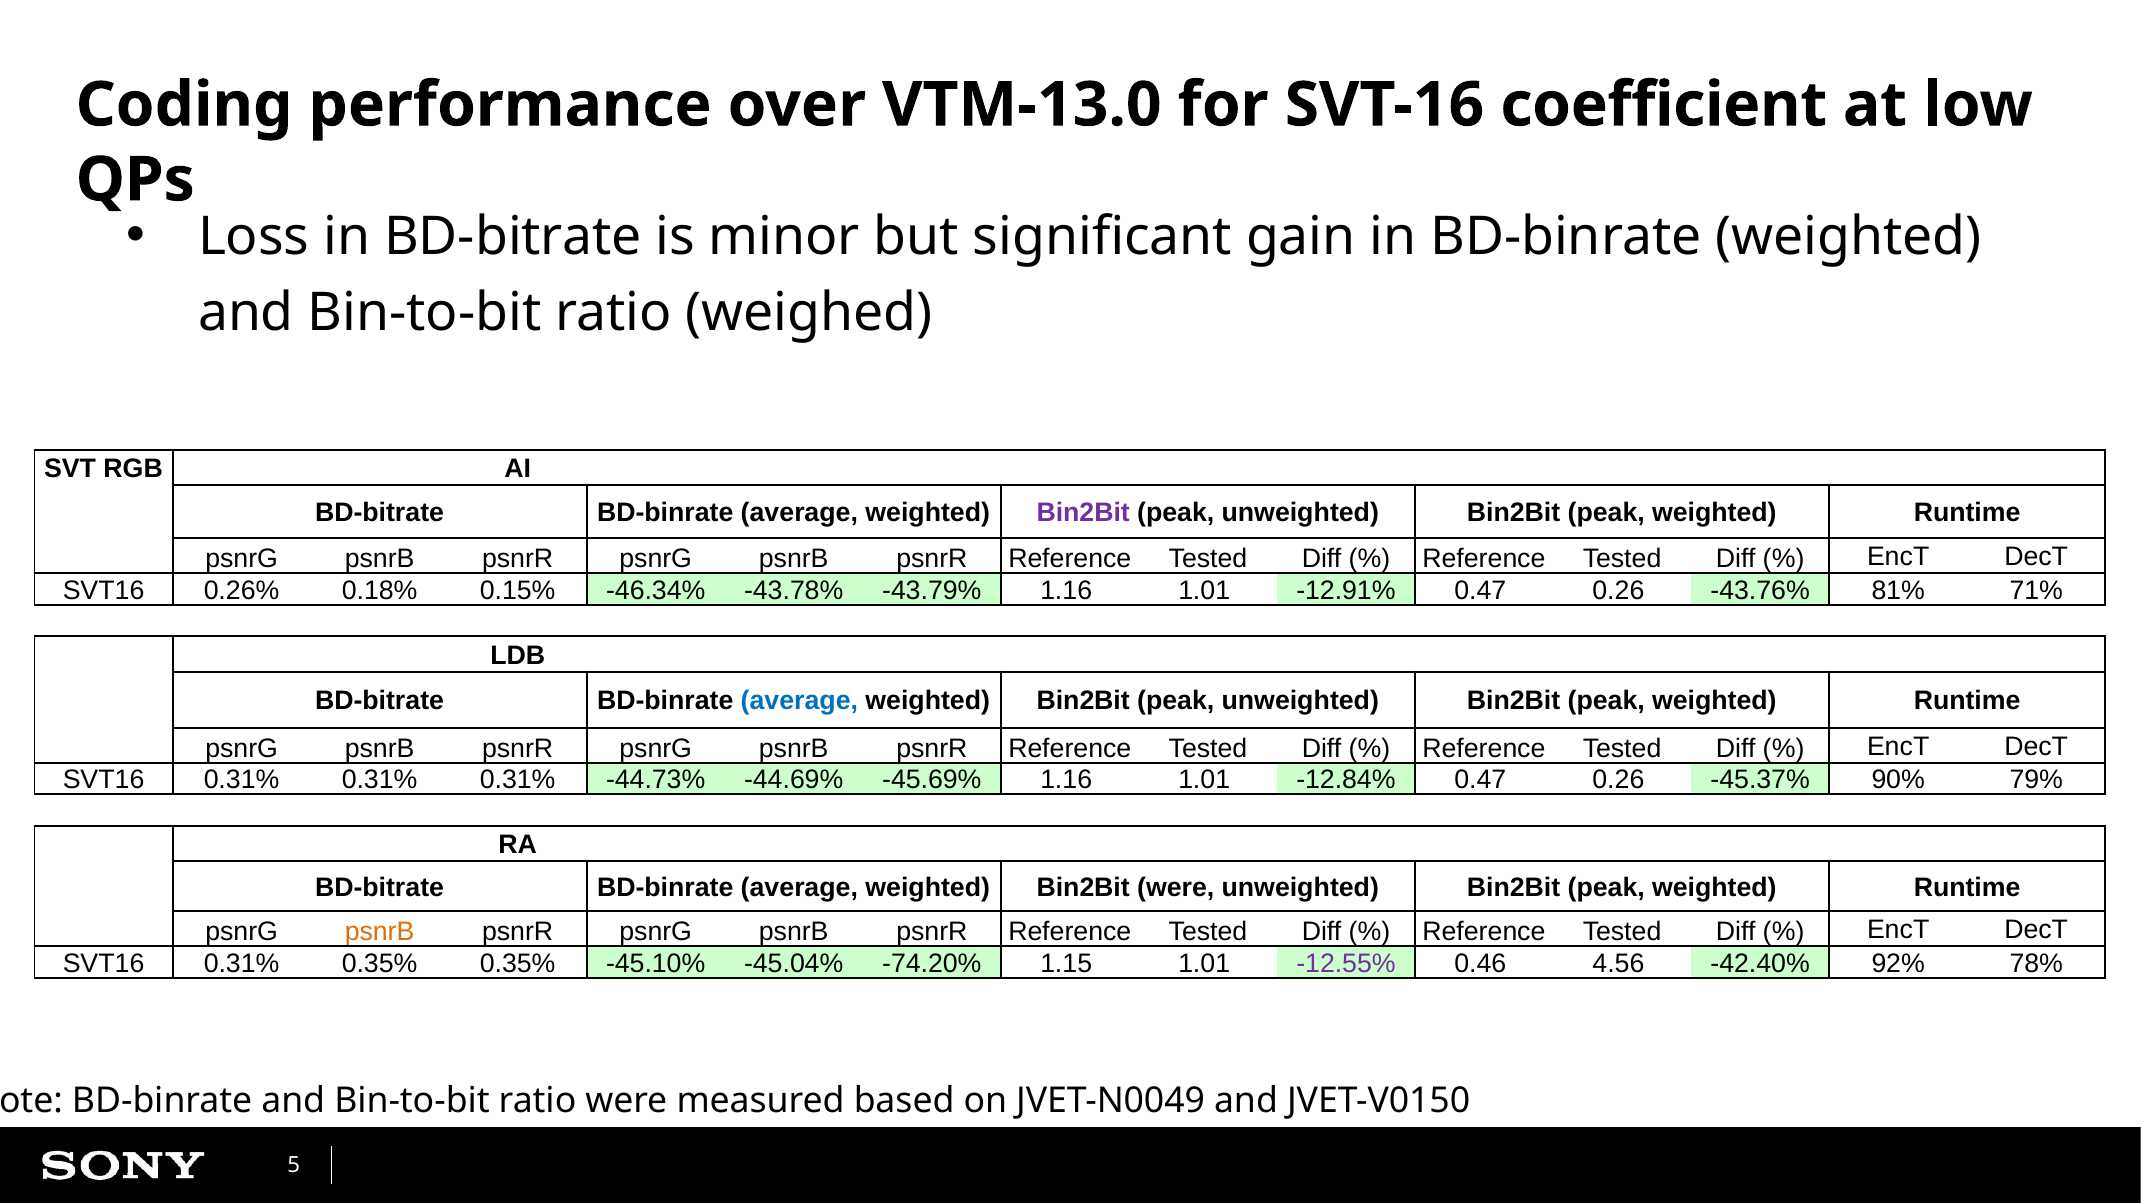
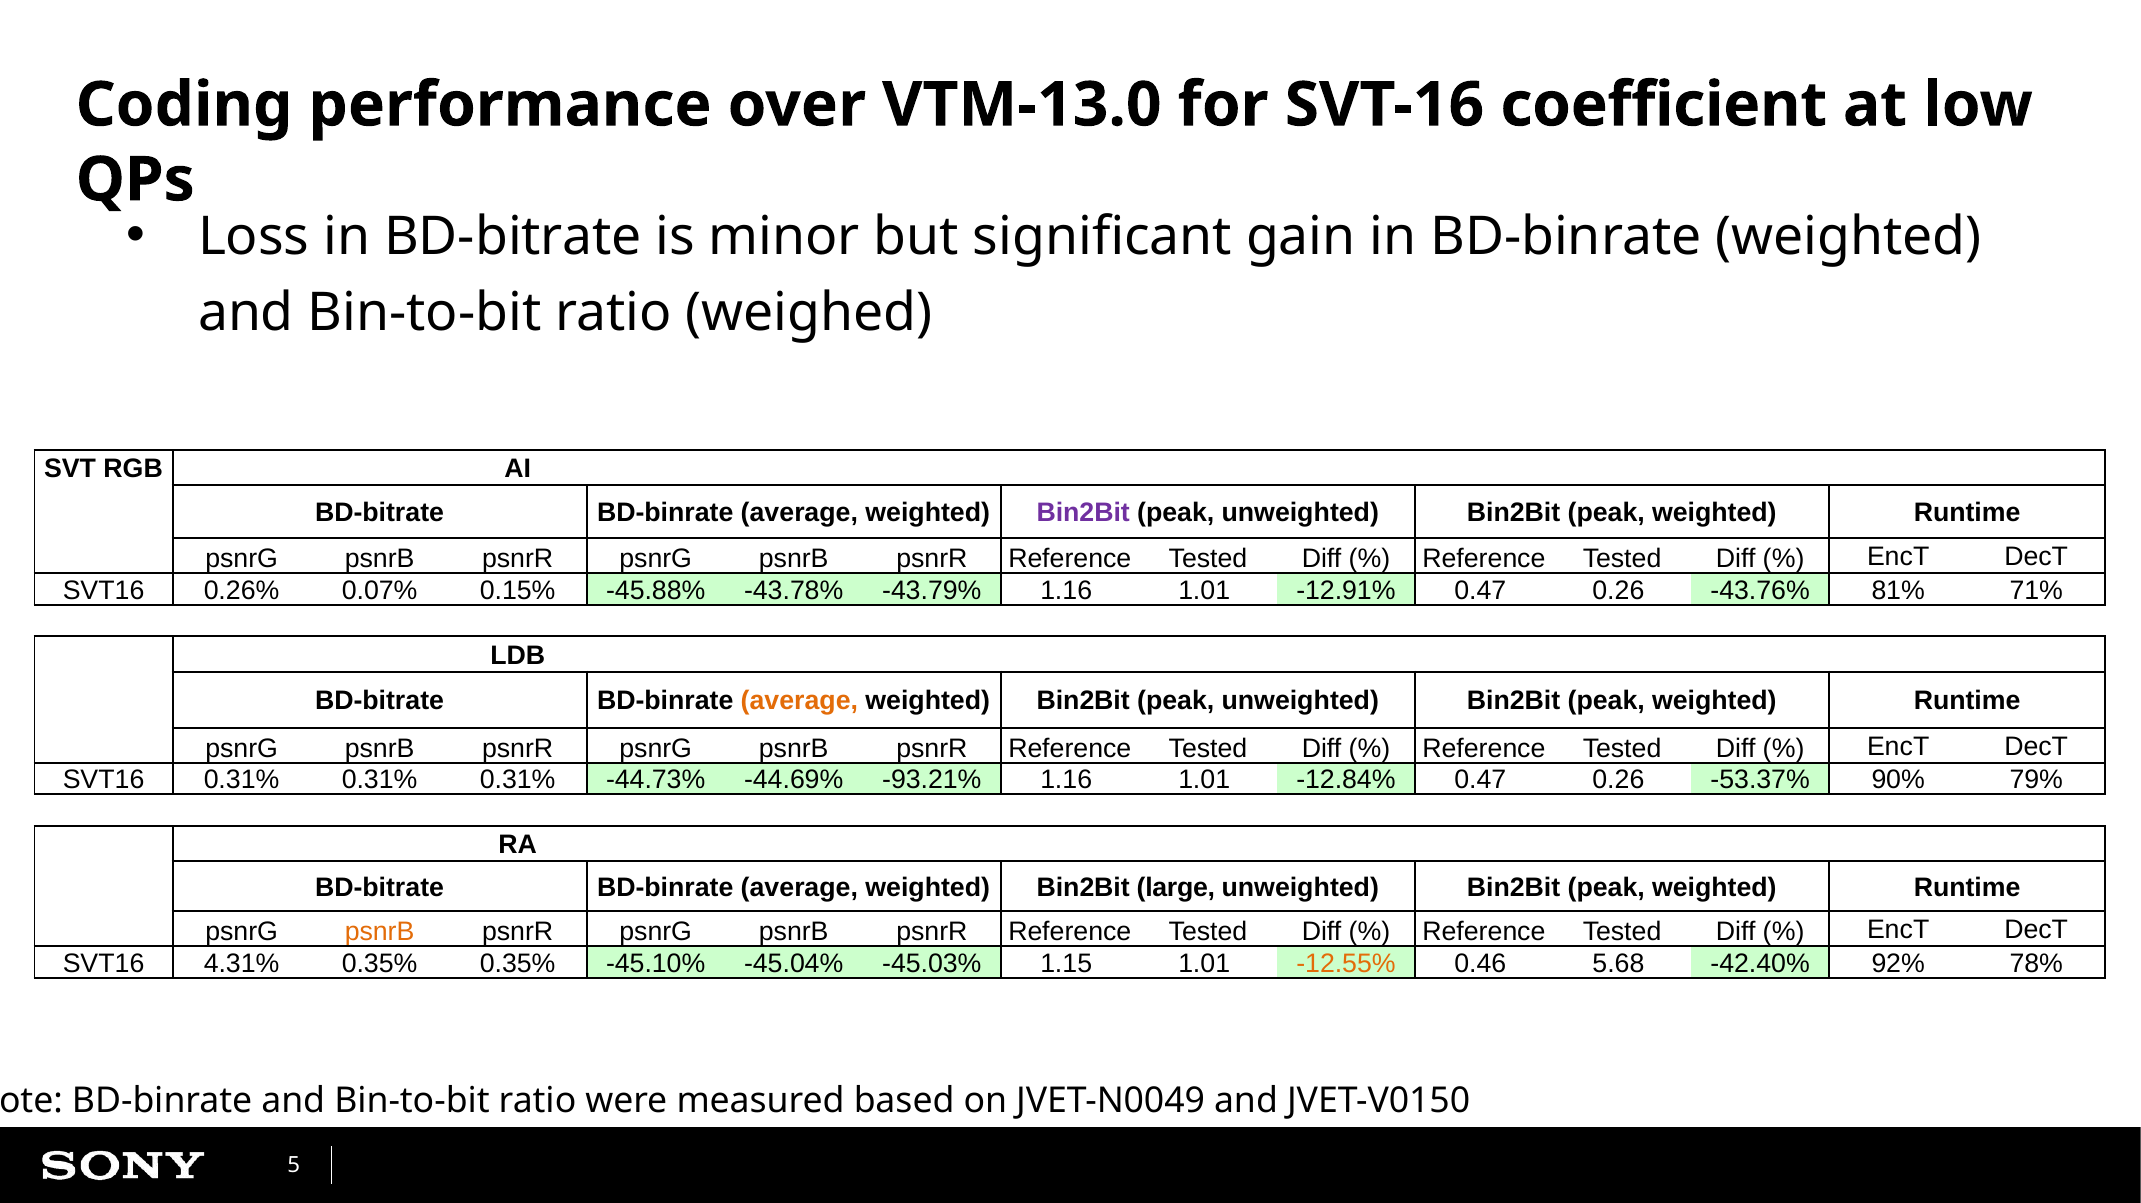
0.18%: 0.18% -> 0.07%
-46.34%: -46.34% -> -45.88%
average at (799, 701) colour: blue -> orange
-45.69%: -45.69% -> -93.21%
-45.37%: -45.37% -> -53.37%
Bin2Bit were: were -> large
0.31% at (242, 963): 0.31% -> 4.31%
-74.20%: -74.20% -> -45.03%
-12.55% colour: purple -> orange
4.56: 4.56 -> 5.68
